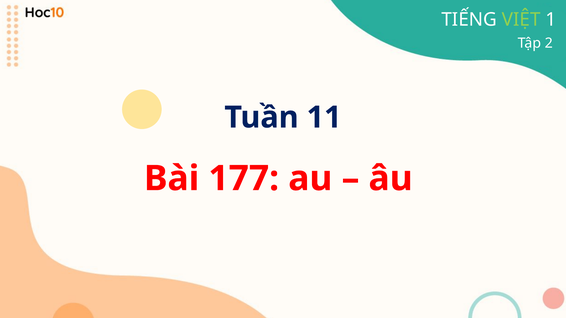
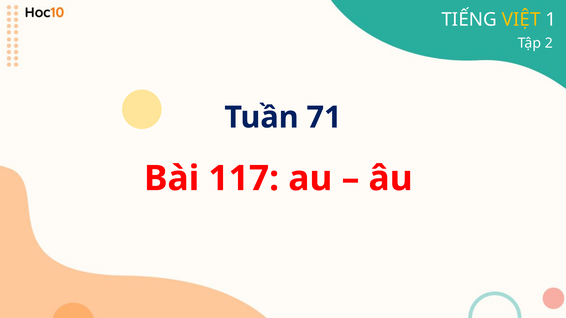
VIỆT colour: light green -> yellow
11: 11 -> 71
177: 177 -> 117
